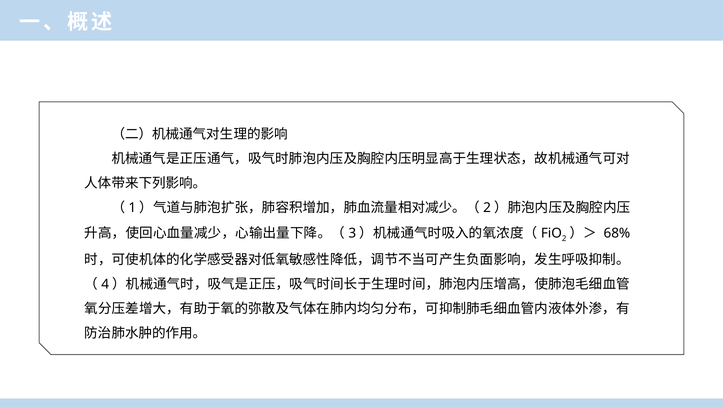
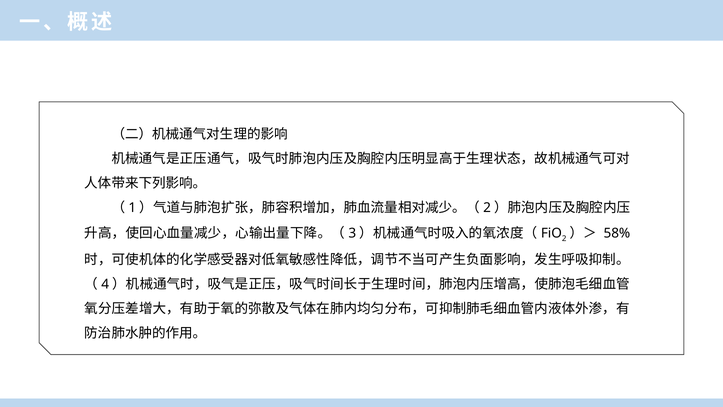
68%: 68% -> 58%
